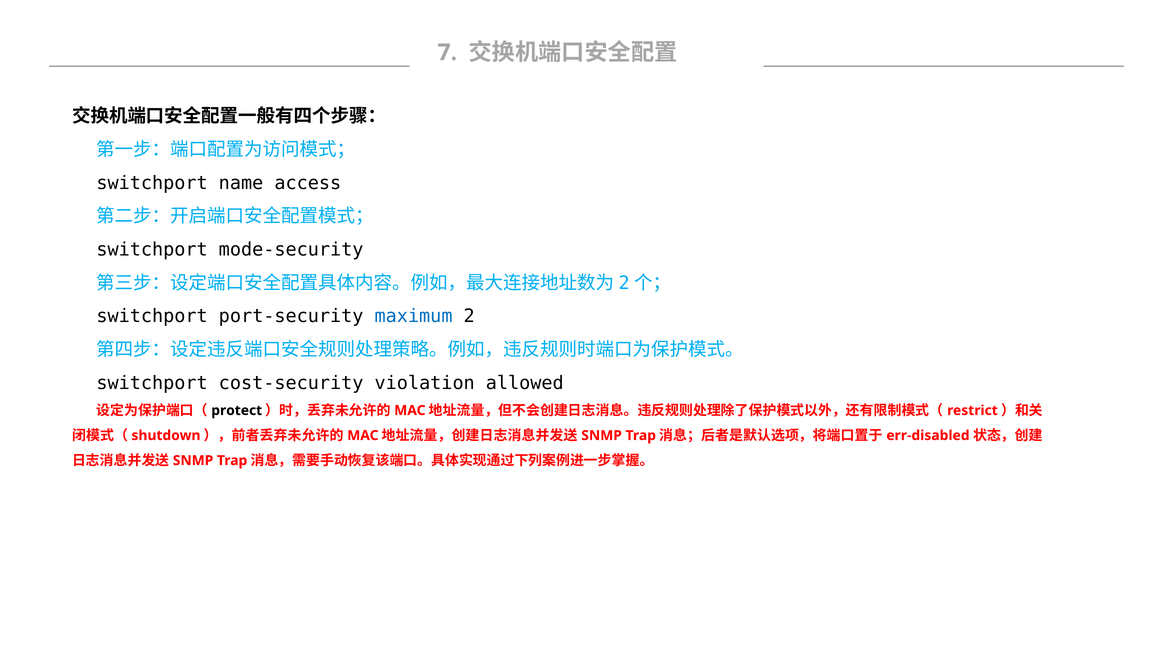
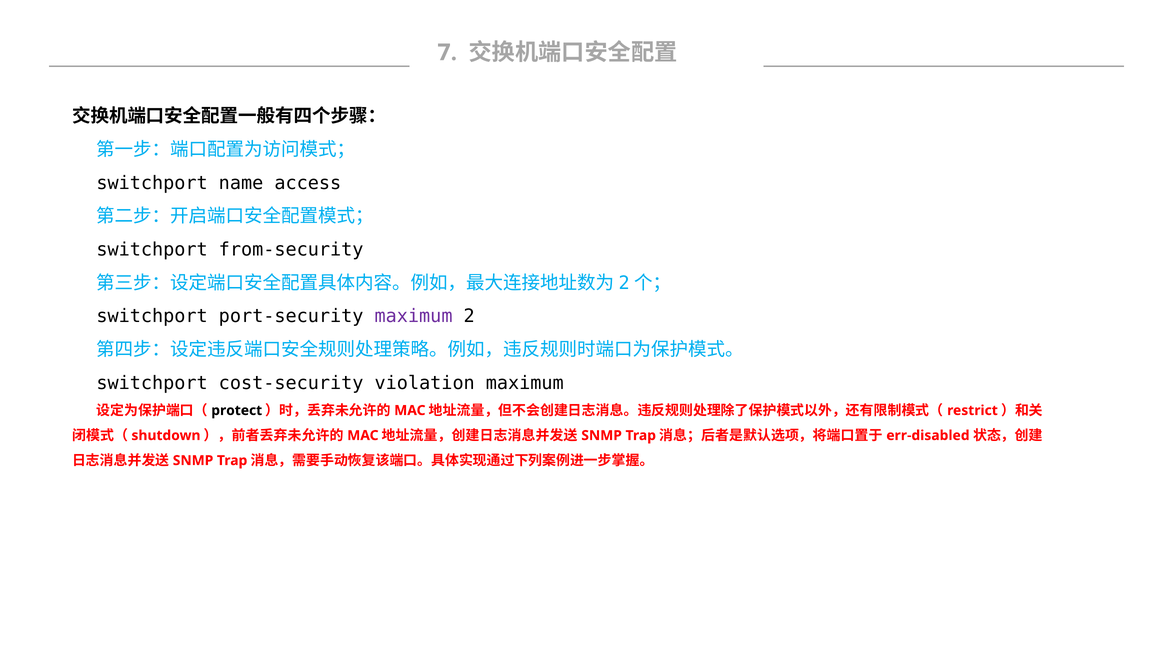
mode-security: mode-security -> from-security
maximum at (414, 316) colour: blue -> purple
violation allowed: allowed -> maximum
